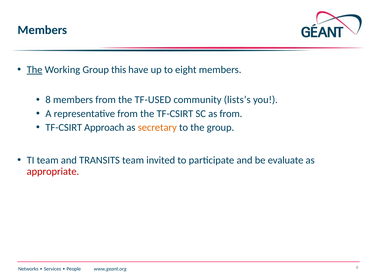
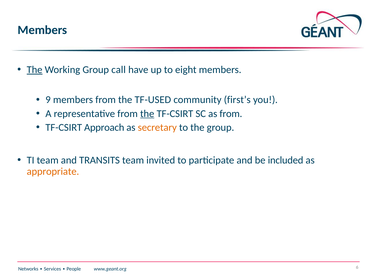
this: this -> call
8: 8 -> 9
lists’s: lists’s -> first’s
the at (147, 114) underline: none -> present
evaluate: evaluate -> included
appropriate colour: red -> orange
